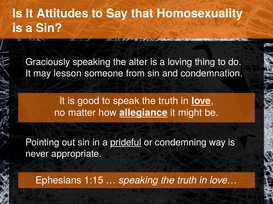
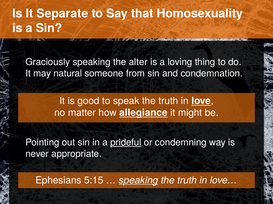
Attitudes: Attitudes -> Separate
lesson: lesson -> natural
1:15: 1:15 -> 5:15
speaking at (139, 181) underline: none -> present
